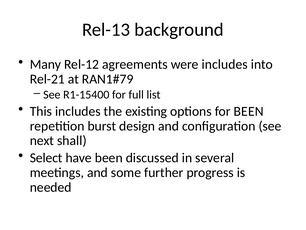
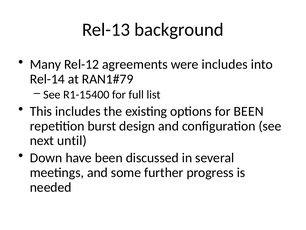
Rel-21: Rel-21 -> Rel-14
shall: shall -> until
Select: Select -> Down
